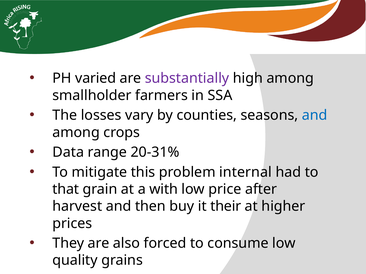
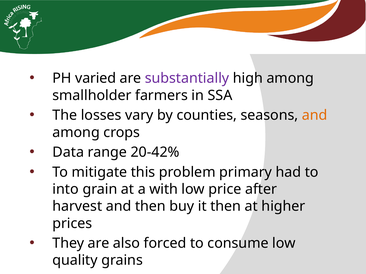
and at (315, 115) colour: blue -> orange
20-31%: 20-31% -> 20-42%
internal: internal -> primary
that: that -> into
it their: their -> then
